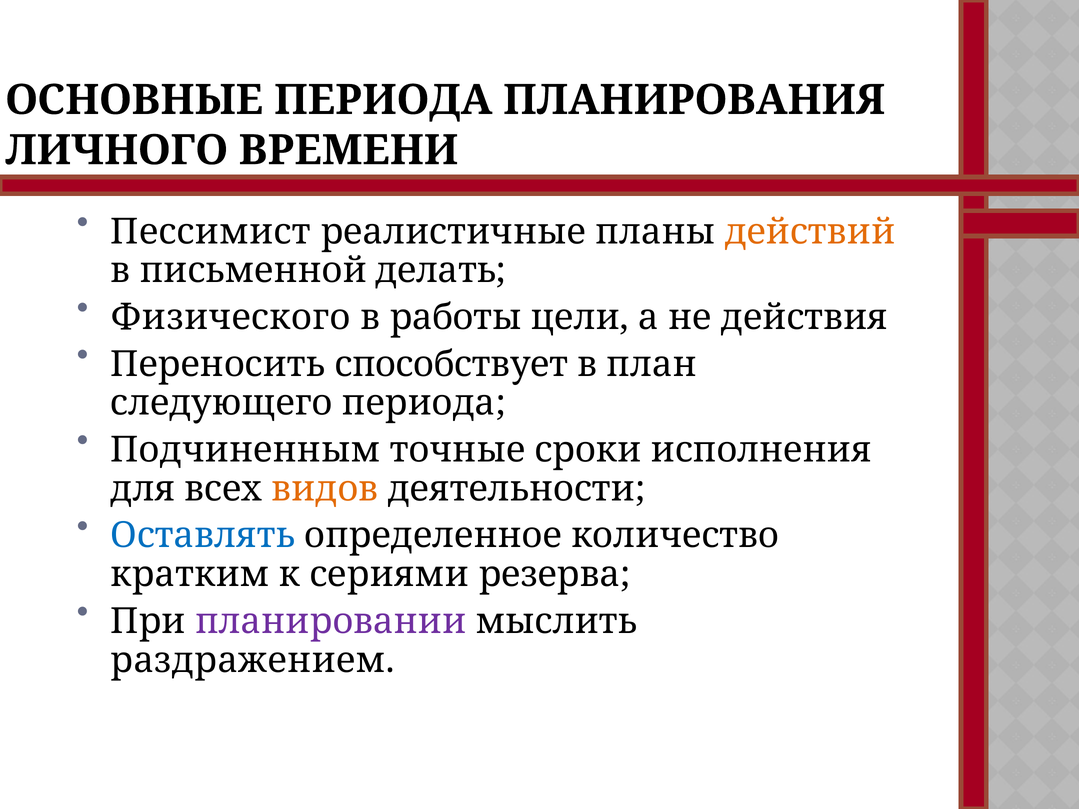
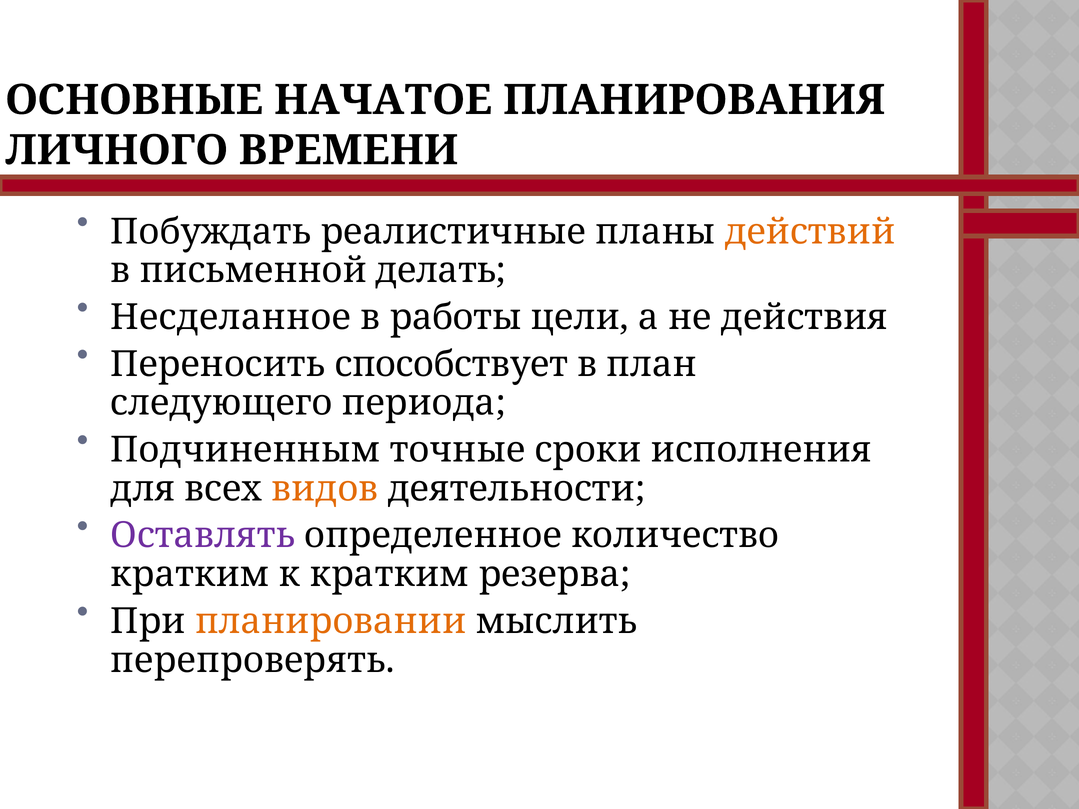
ОСНОВНЫЕ ПЕРИОДА: ПЕРИОДА -> НАЧАТОЕ
Пессимист: Пессимист -> Побуждать
Физического: Физического -> Несделанное
Оставлять colour: blue -> purple
к сериями: сериями -> кратким
планировании colour: purple -> orange
раздражением: раздражением -> перепроверять
